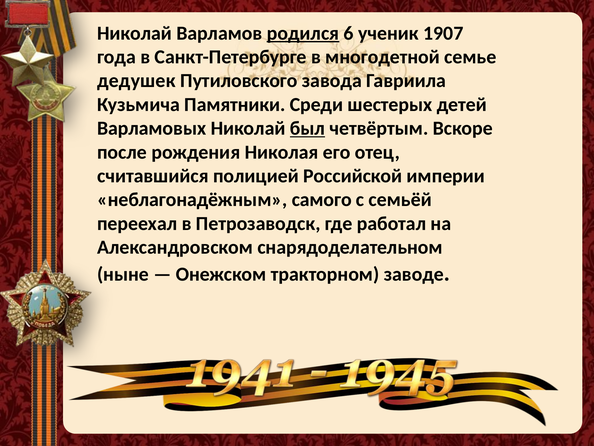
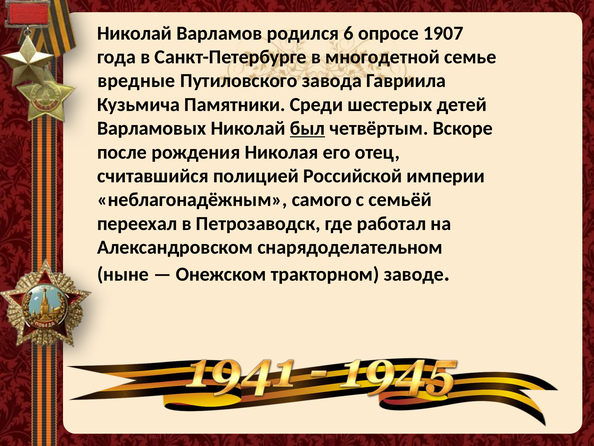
родился underline: present -> none
ученик: ученик -> опросе
дедушек: дедушек -> вредные
